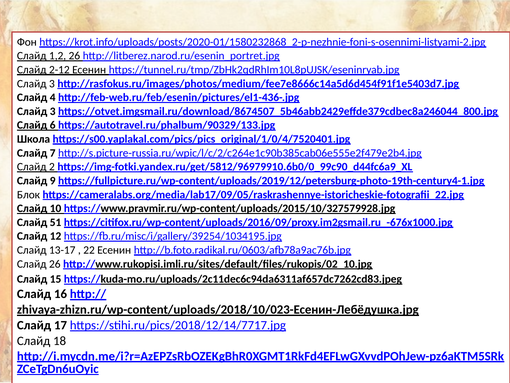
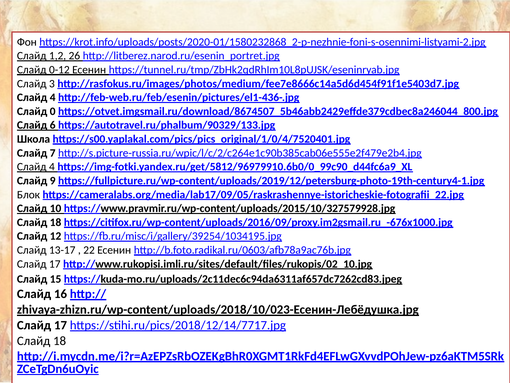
2-12: 2-12 -> 0-12
3 at (53, 111): 3 -> 0
2 at (52, 167): 2 -> 4
51 at (56, 222): 51 -> 18
26 at (55, 264): 26 -> 17
